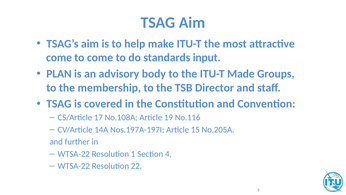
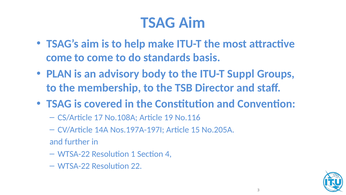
input: input -> basis
Made: Made -> Suppl
